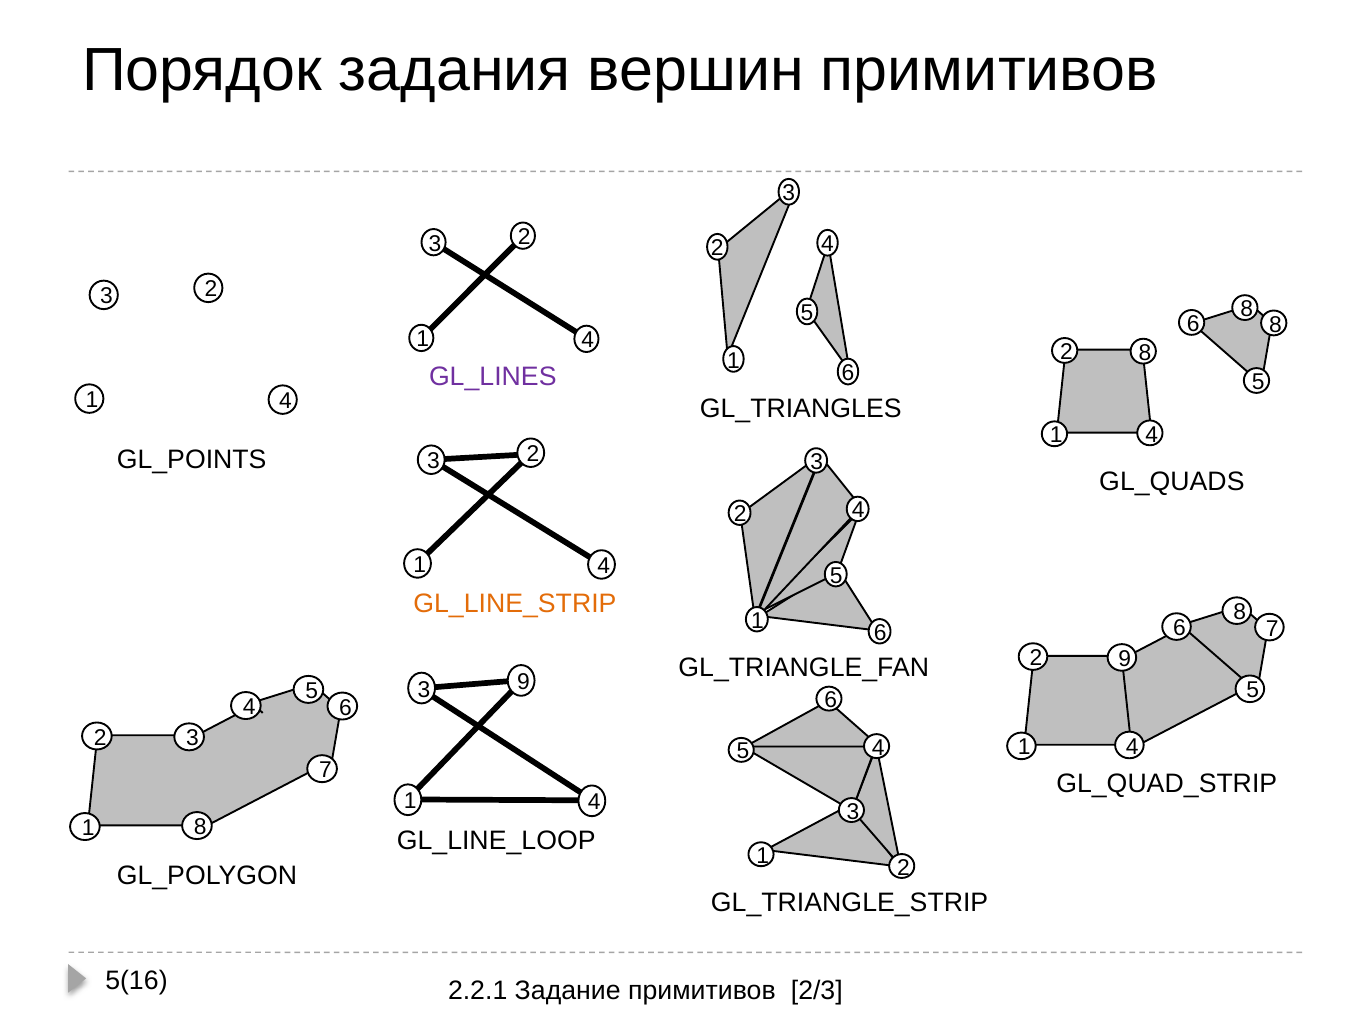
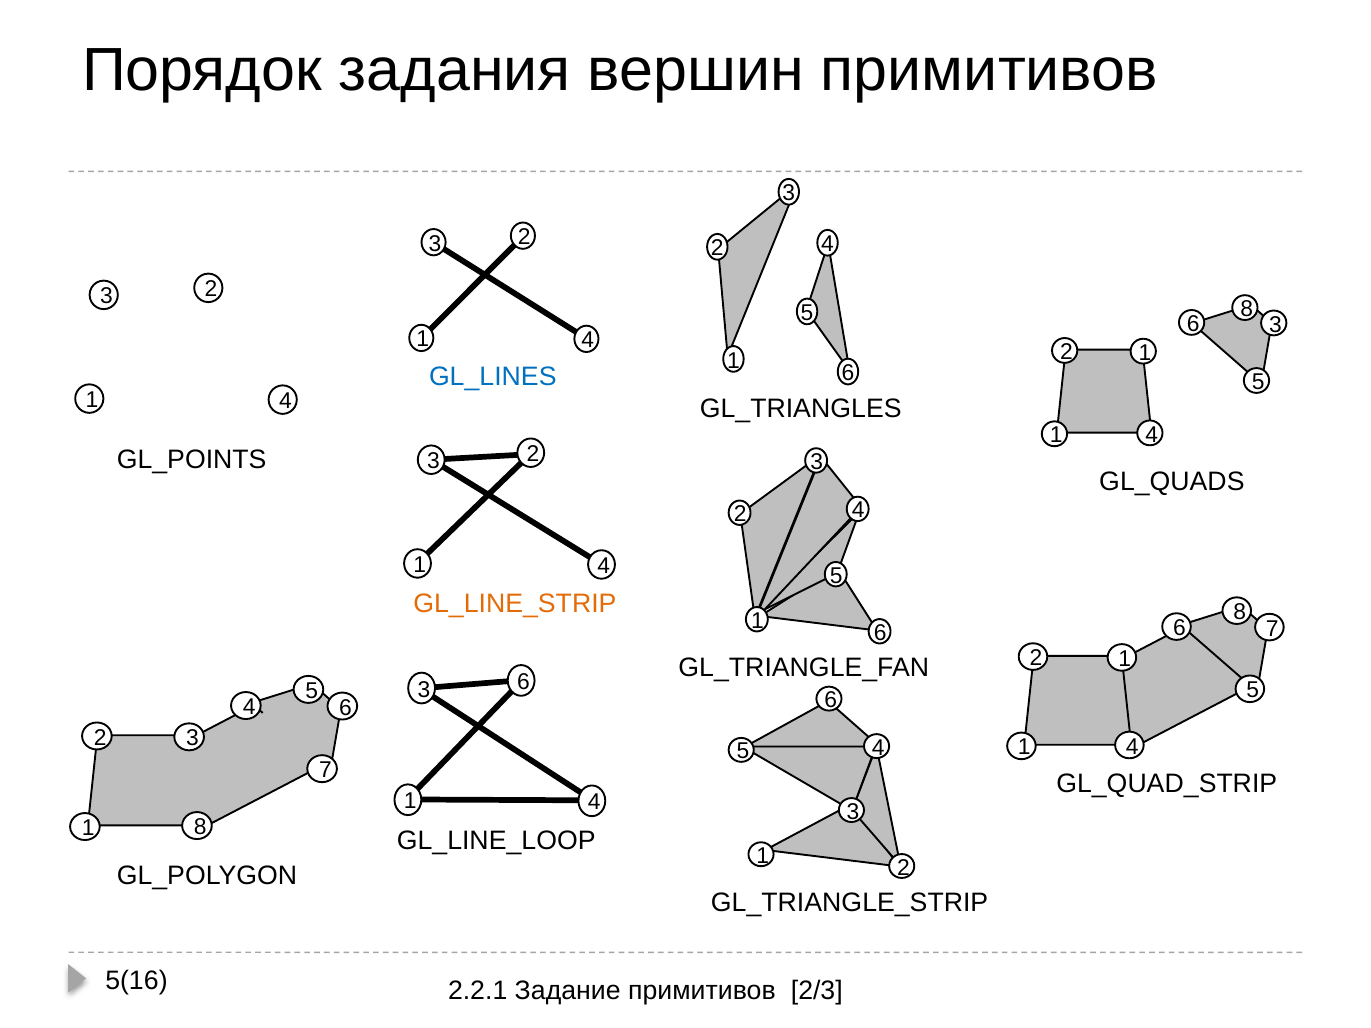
8 at (1275, 325): 8 -> 3
8 at (1145, 353): 8 -> 1
GL_LINES colour: purple -> blue
9 at (1125, 659): 9 -> 1
3 9: 9 -> 6
